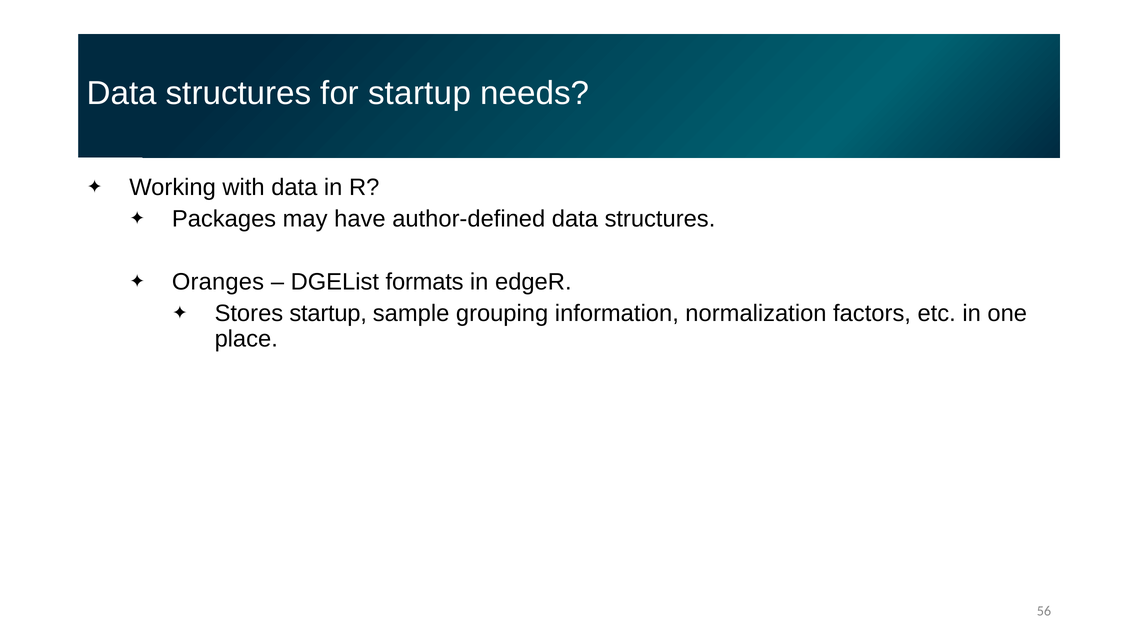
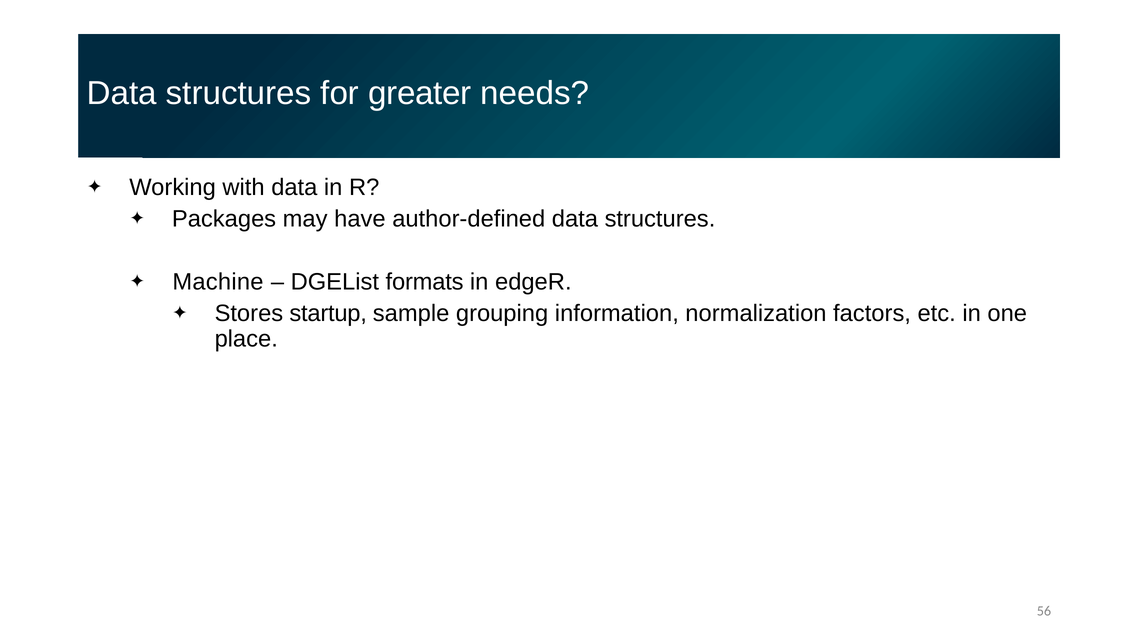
for startup: startup -> greater
Oranges: Oranges -> Machine
